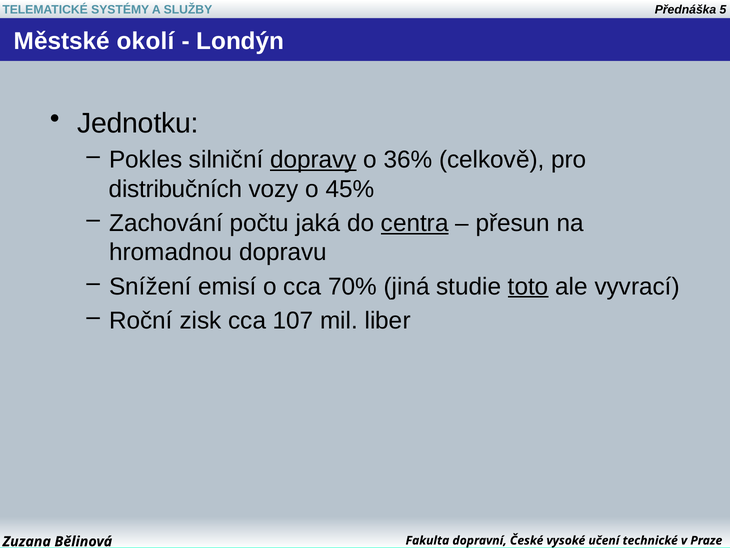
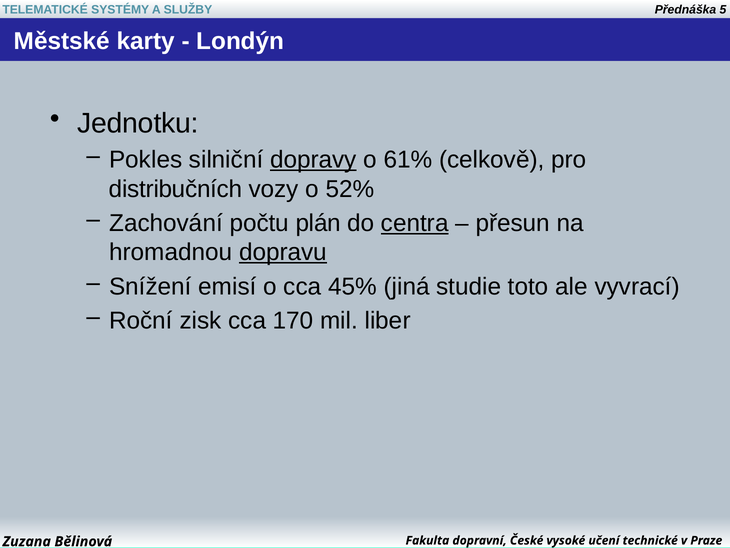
okolí: okolí -> karty
36%: 36% -> 61%
45%: 45% -> 52%
jaká: jaká -> plán
dopravu underline: none -> present
70%: 70% -> 45%
toto underline: present -> none
107: 107 -> 170
